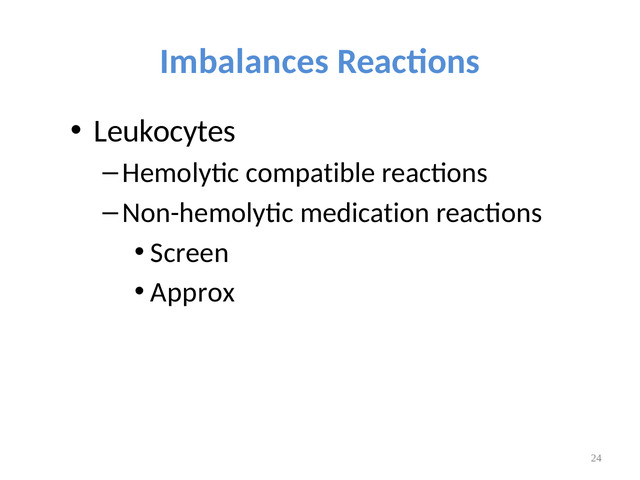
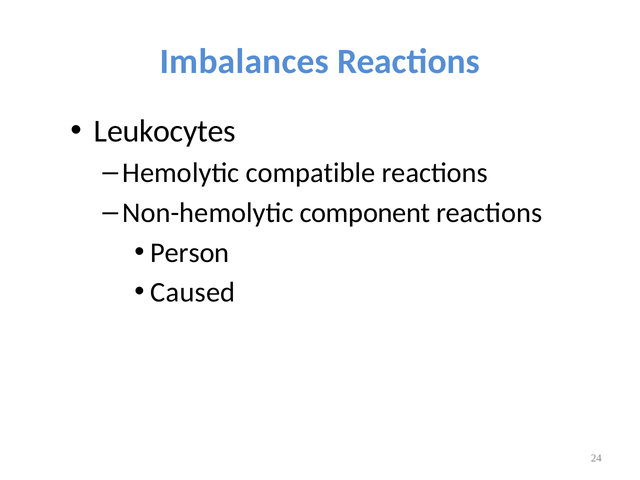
medication: medication -> component
Screen: Screen -> Person
Approx: Approx -> Caused
